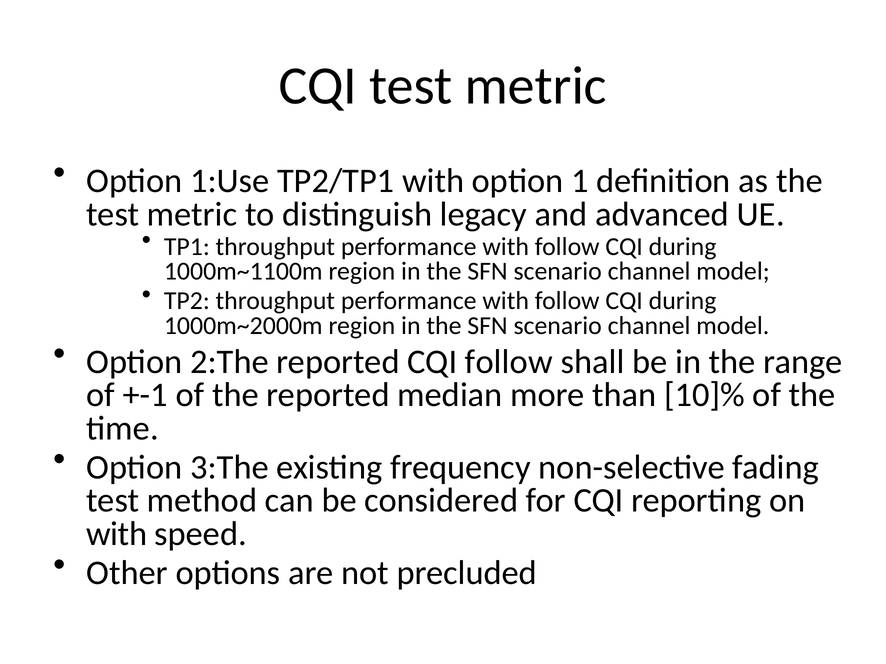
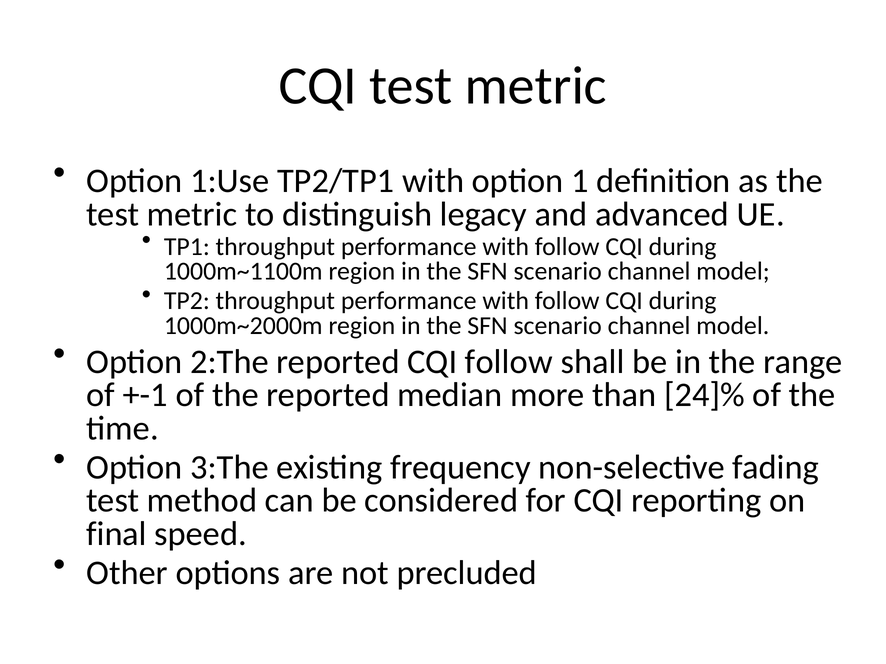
10]%: 10]% -> 24]%
with at (117, 534): with -> final
